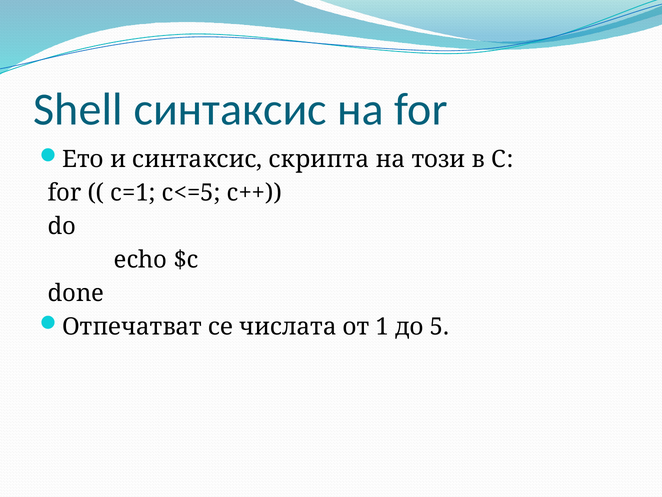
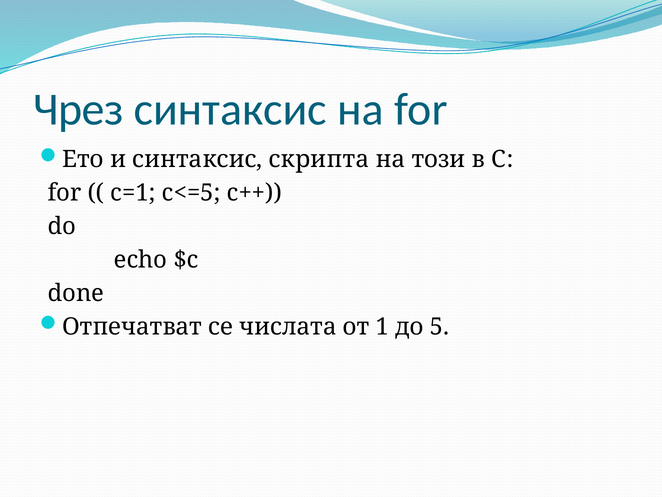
Shell: Shell -> Чрез
